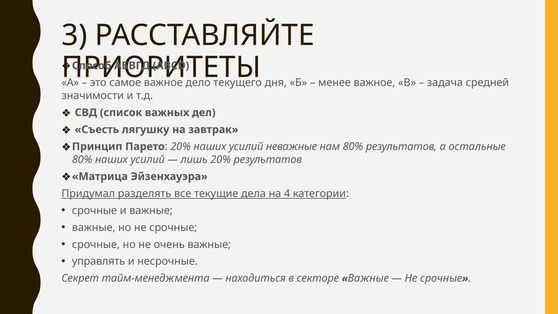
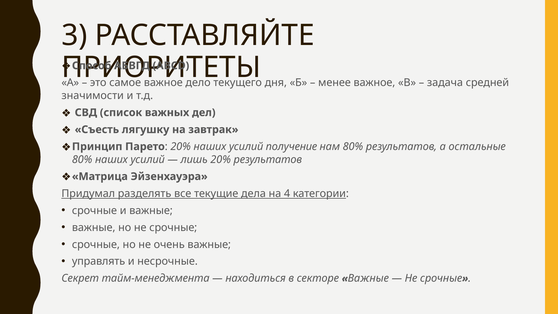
неважные: неважные -> получение
